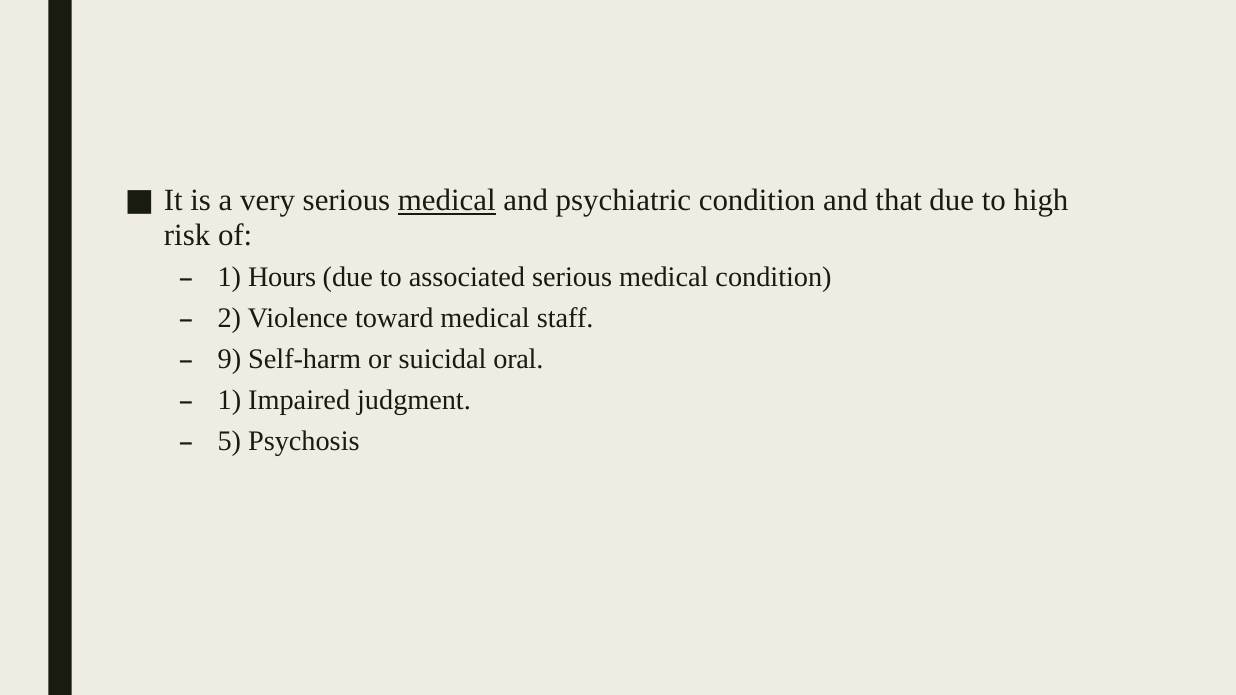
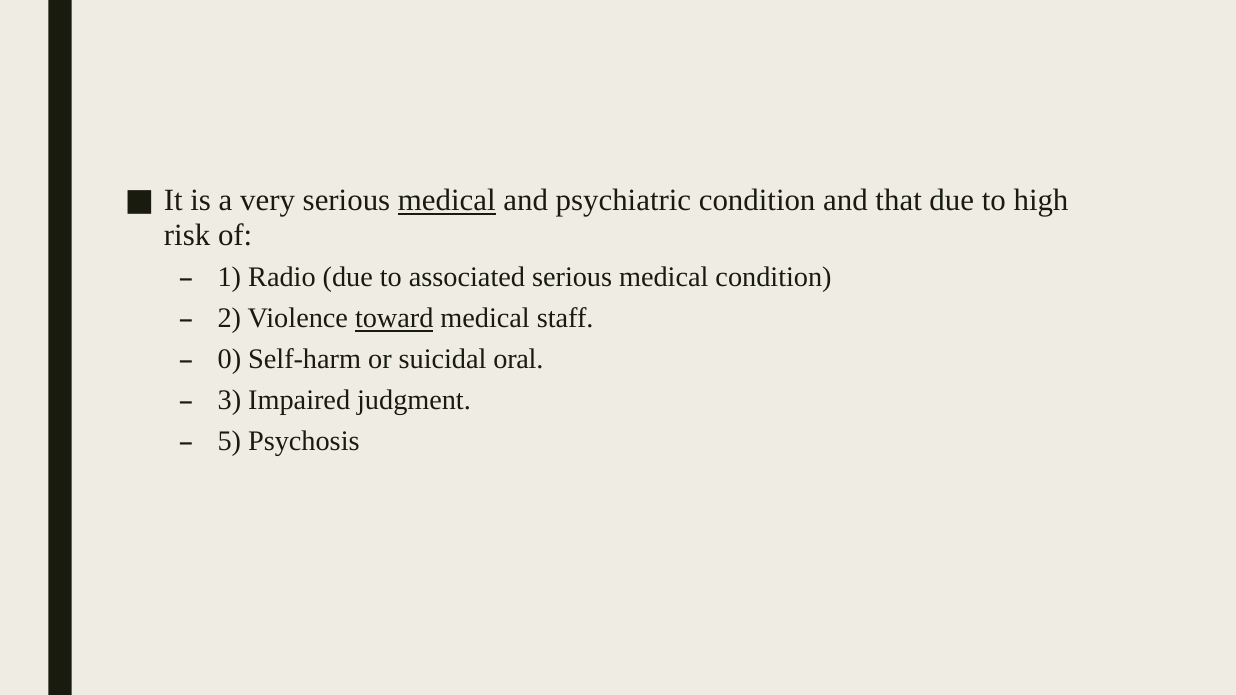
Hours: Hours -> Radio
toward underline: none -> present
9: 9 -> 0
1 at (229, 401): 1 -> 3
